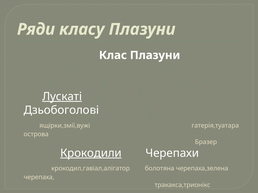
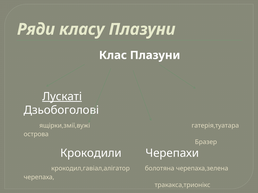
Крокодили underline: present -> none
